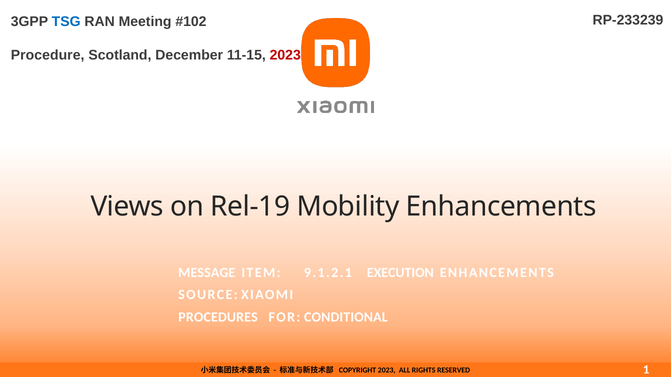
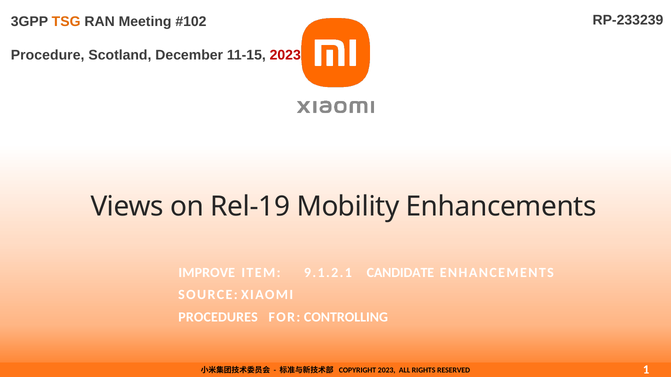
TSG colour: blue -> orange
MESSAGE: MESSAGE -> IMPROVE
EXECUTION: EXECUTION -> CANDIDATE
CONDITIONAL: CONDITIONAL -> CONTROLLING
